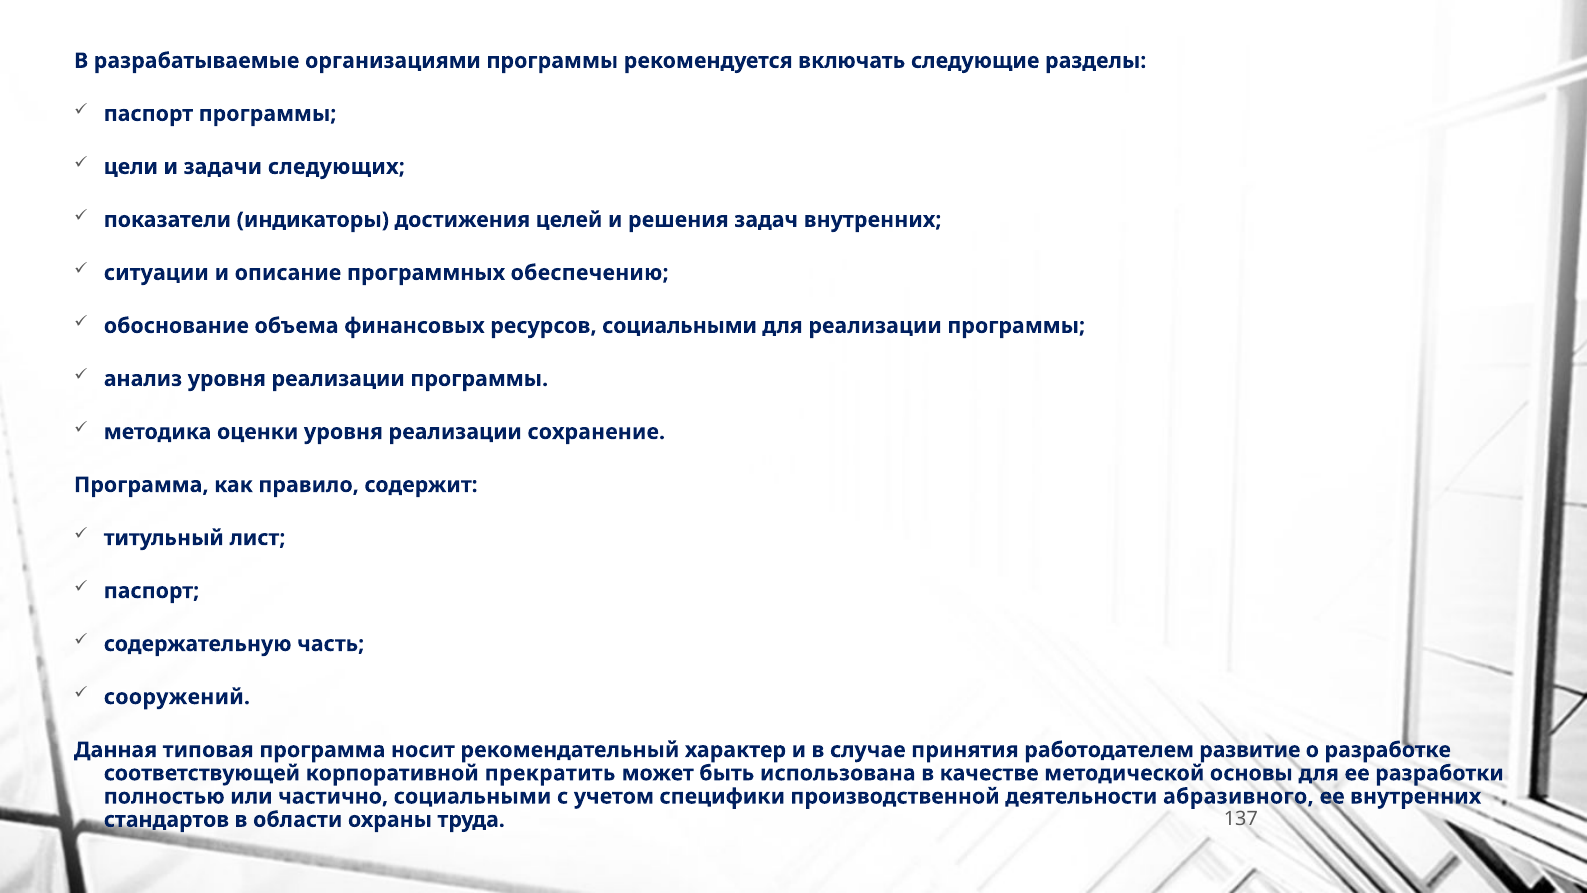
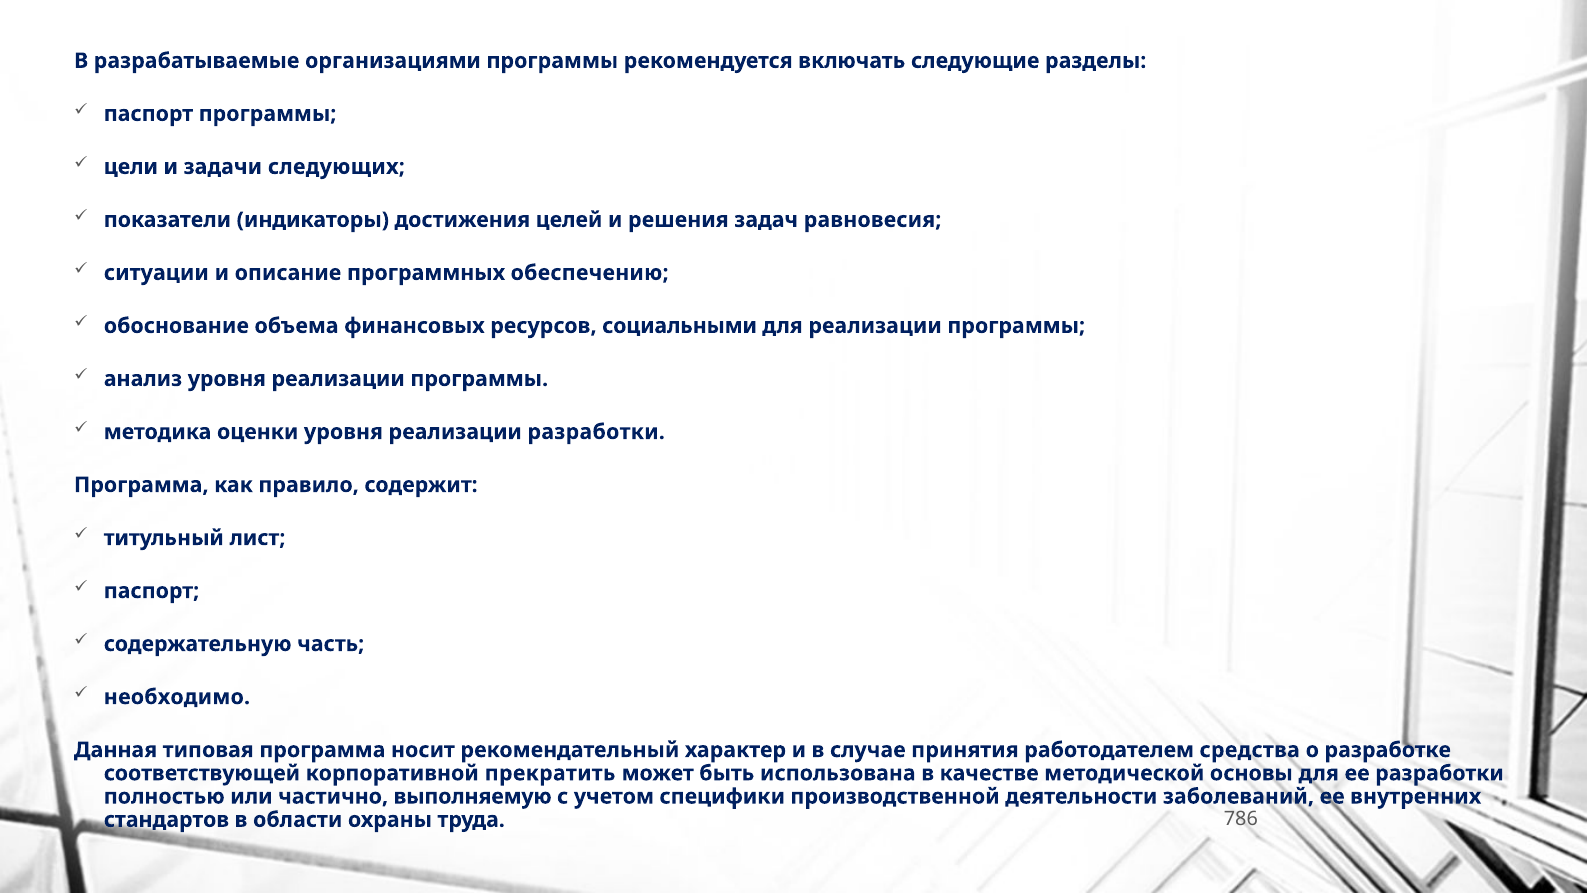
задач внутренних: внутренних -> равновесия
реализации сохранение: сохранение -> разработки
сооружений: сооружений -> необходимо
развитие: развитие -> средства
частично социальными: социальными -> выполняемую
абразивного: абразивного -> заболеваний
137: 137 -> 786
